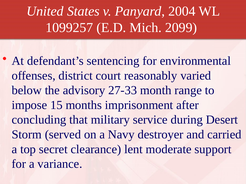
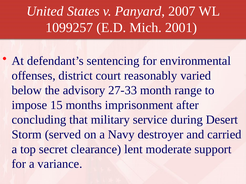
2004: 2004 -> 2007
2099: 2099 -> 2001
